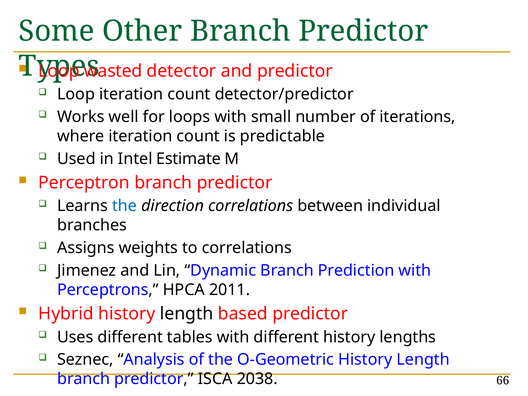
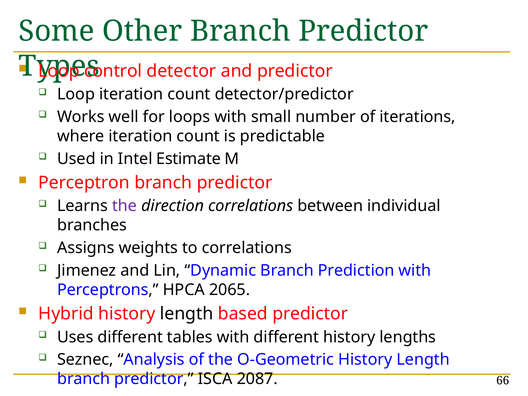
wasted: wasted -> control
the at (125, 206) colour: blue -> purple
2011: 2011 -> 2065
2038: 2038 -> 2087
